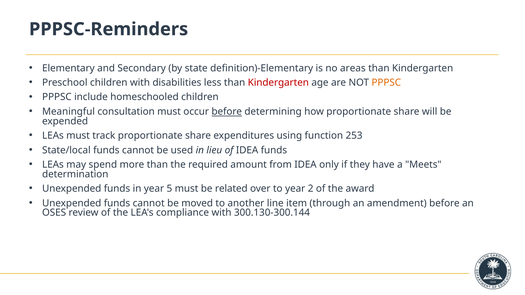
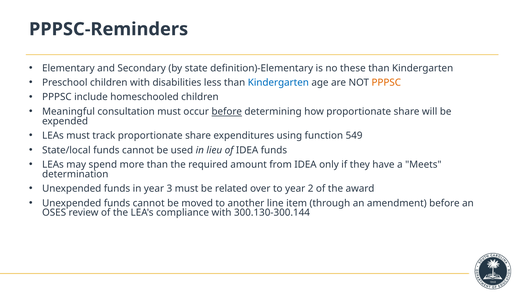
areas: areas -> these
Kindergarten at (278, 83) colour: red -> blue
253: 253 -> 549
5: 5 -> 3
